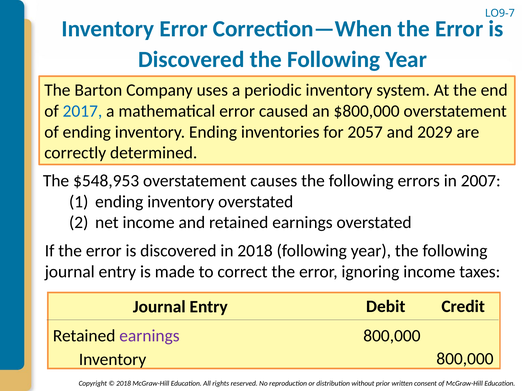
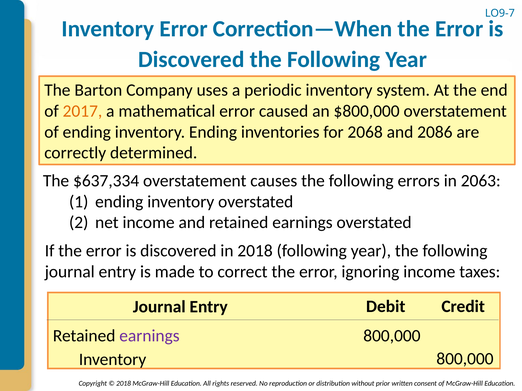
2017 colour: blue -> orange
2057: 2057 -> 2068
2029: 2029 -> 2086
$548,953: $548,953 -> $637,334
2007: 2007 -> 2063
